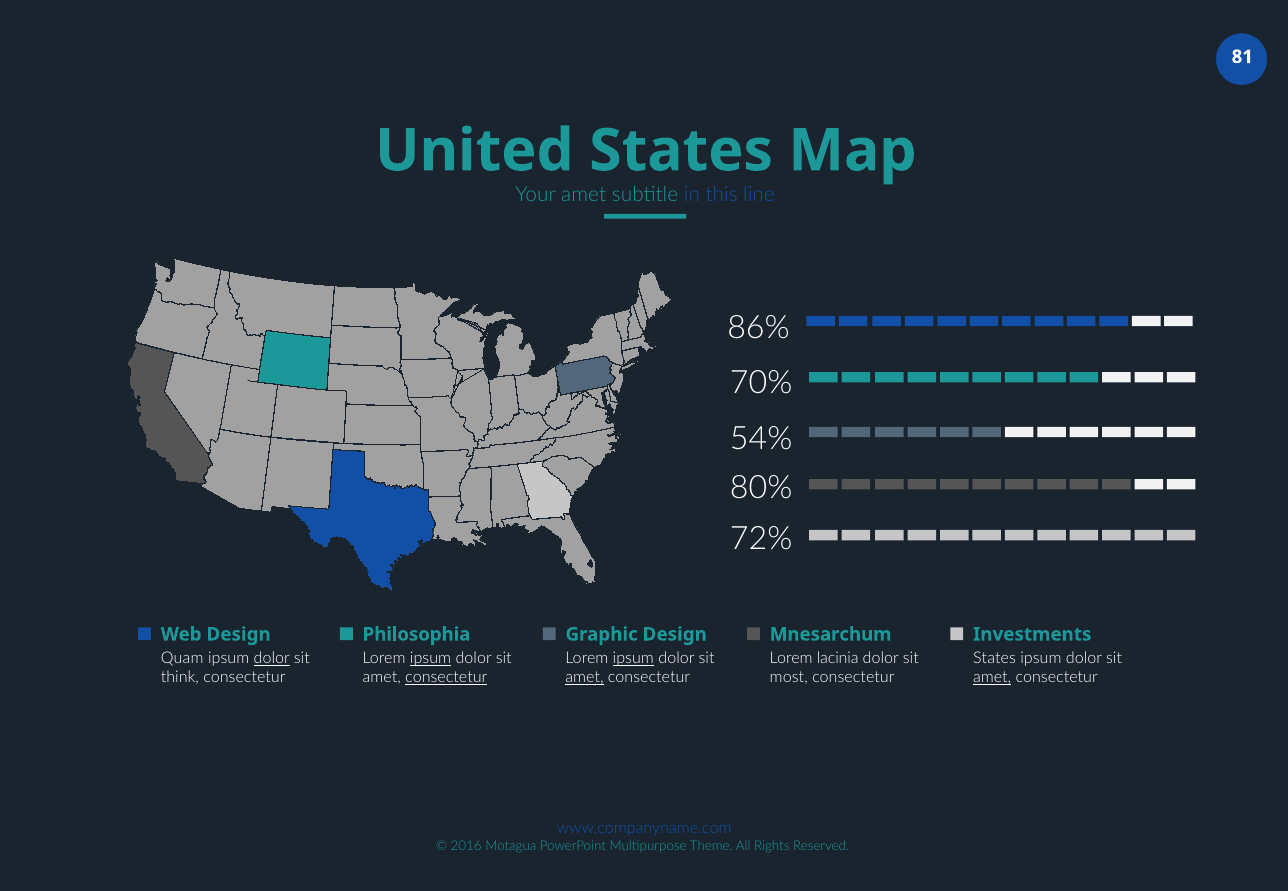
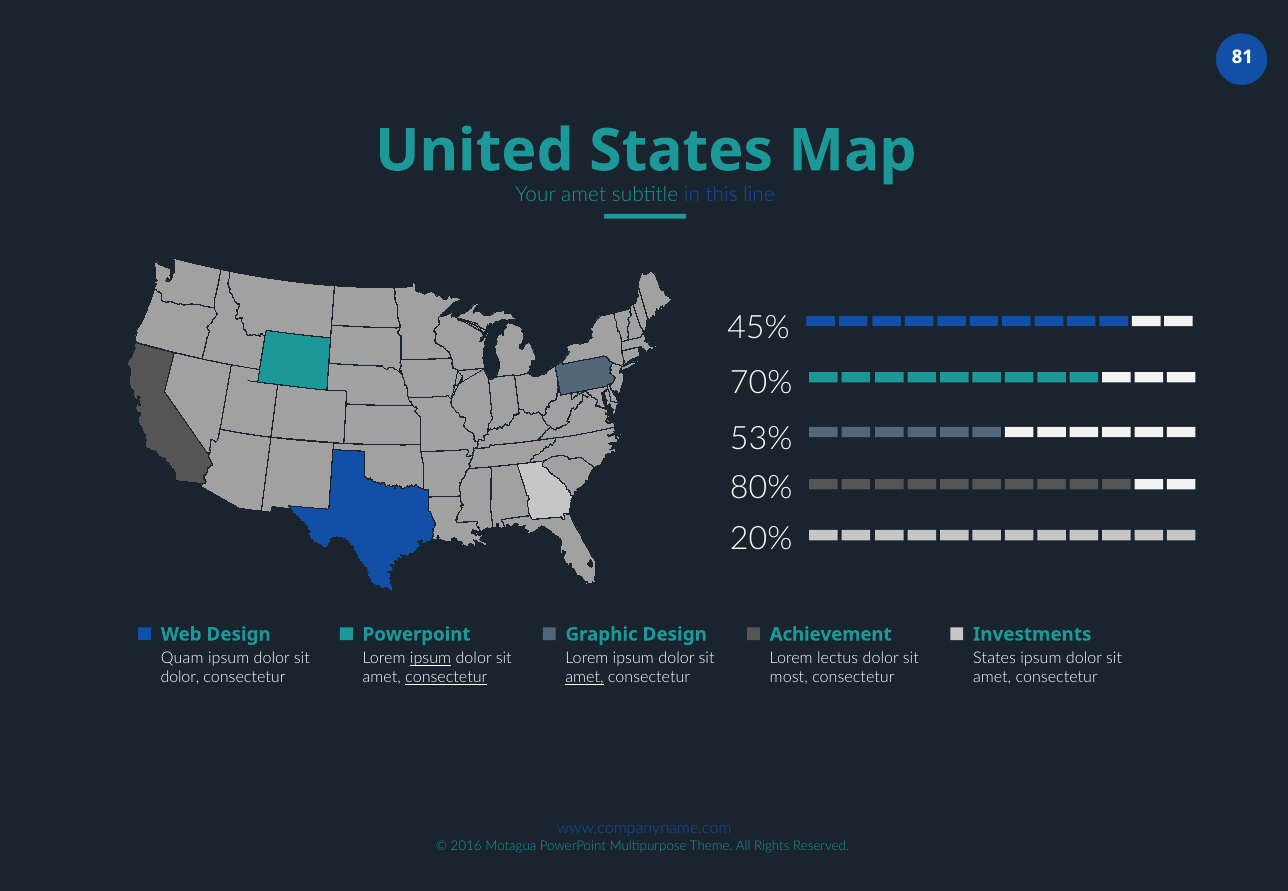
86%: 86% -> 45%
54%: 54% -> 53%
72%: 72% -> 20%
Philosophia at (417, 635): Philosophia -> Powerpoint
Mnesarchum: Mnesarchum -> Achievement
dolor at (272, 659) underline: present -> none
ipsum at (633, 659) underline: present -> none
lacinia: lacinia -> lectus
think at (180, 678): think -> dolor
amet at (992, 678) underline: present -> none
